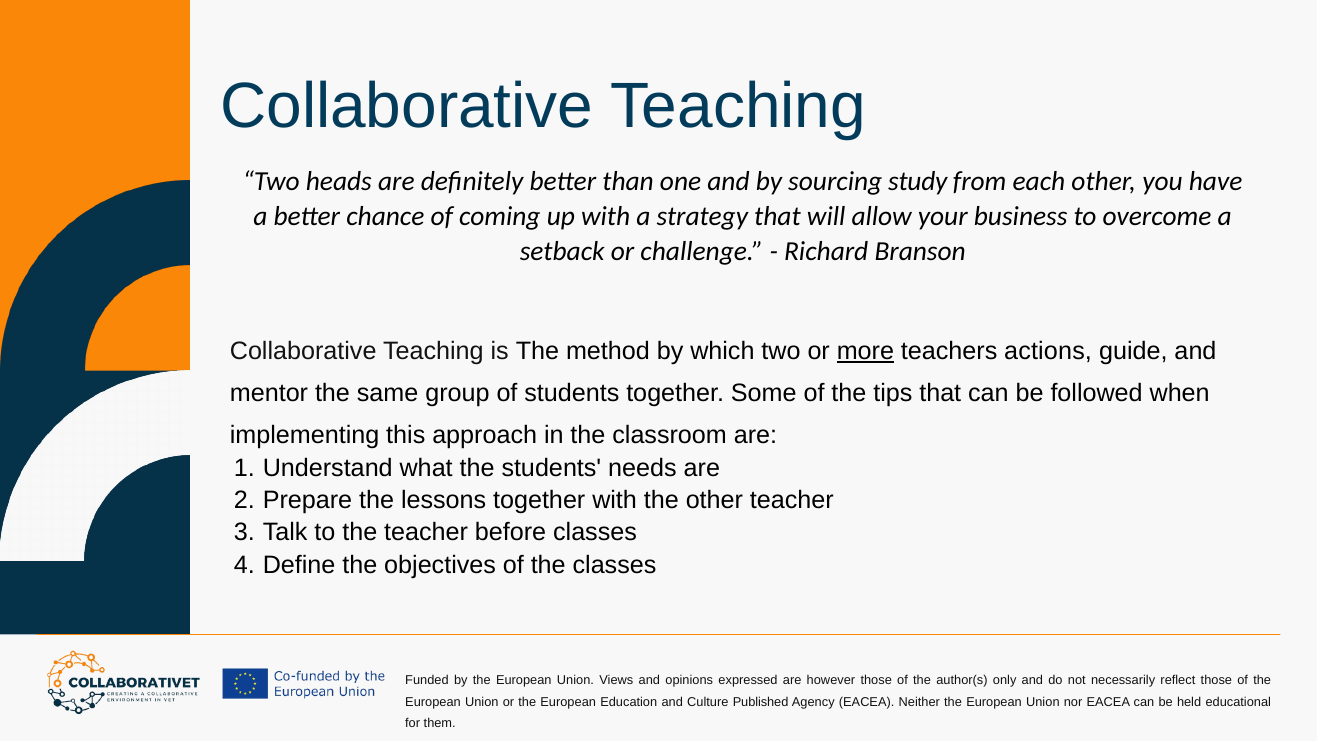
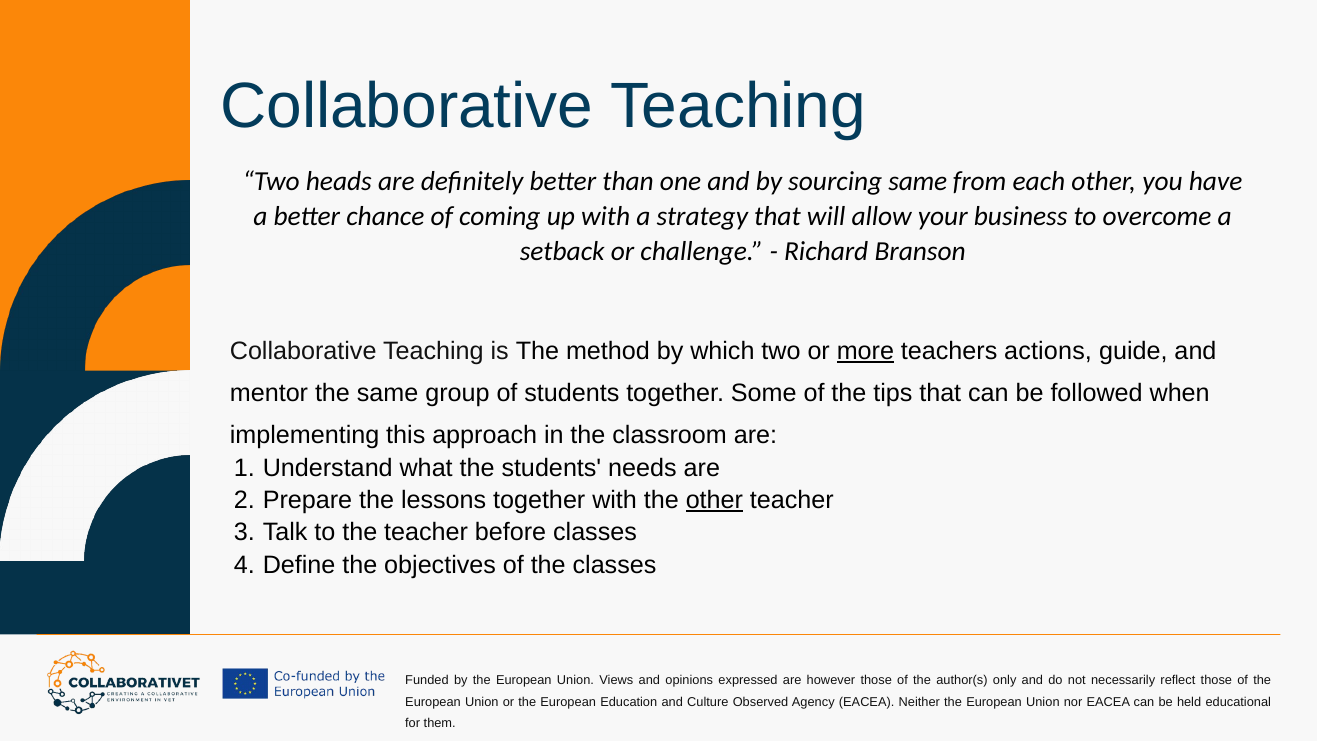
sourcing study: study -> same
other at (714, 500) underline: none -> present
Published: Published -> Observed
